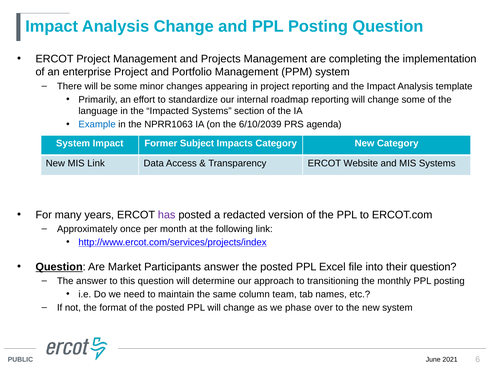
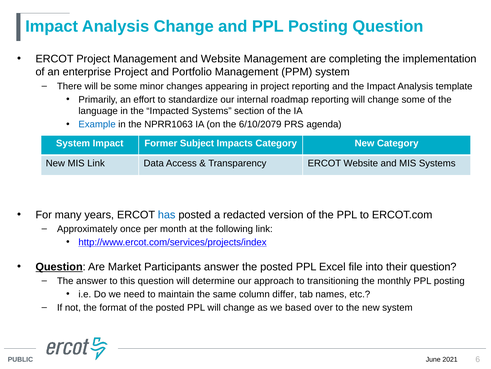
and Projects: Projects -> Website
6/10/2039: 6/10/2039 -> 6/10/2079
has colour: purple -> blue
team: team -> differ
phase: phase -> based
